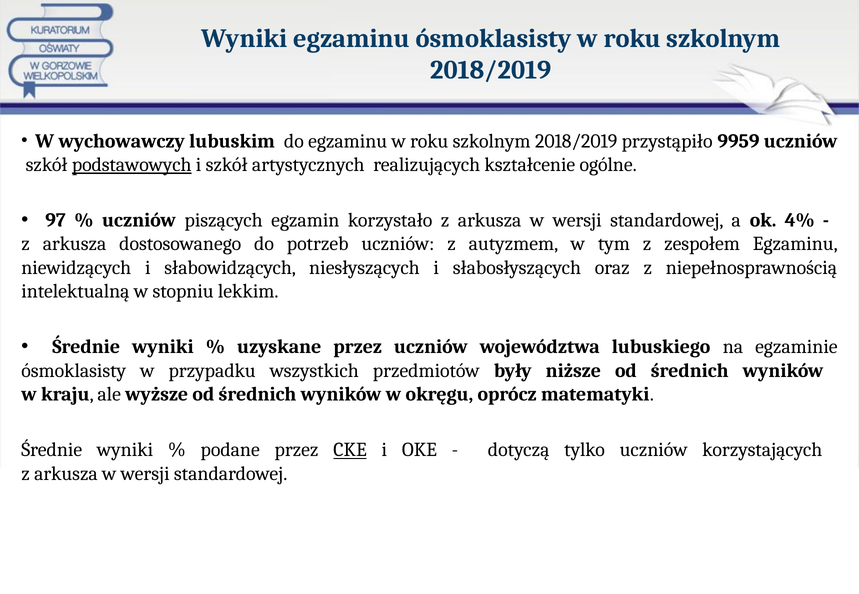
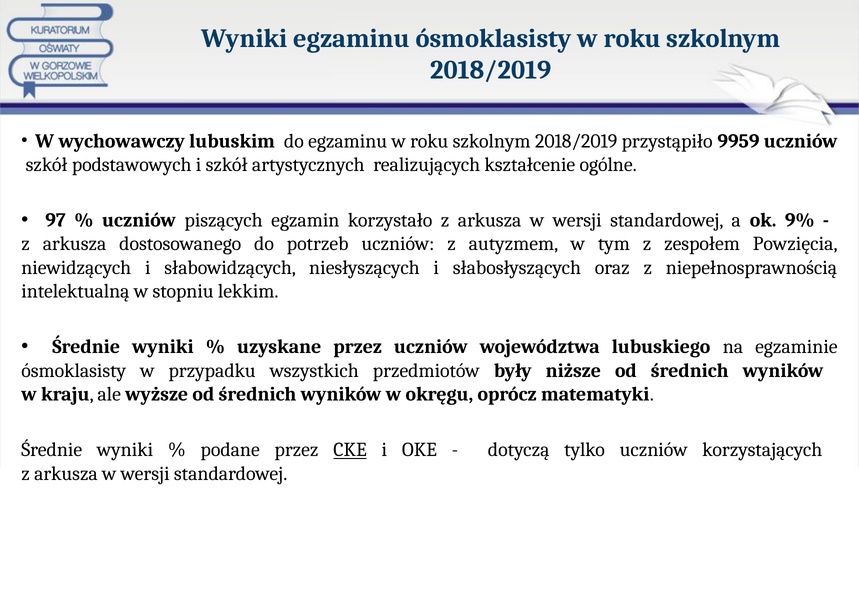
podstawowych underline: present -> none
4%: 4% -> 9%
zespołem Egzaminu: Egzaminu -> Powzięcia
